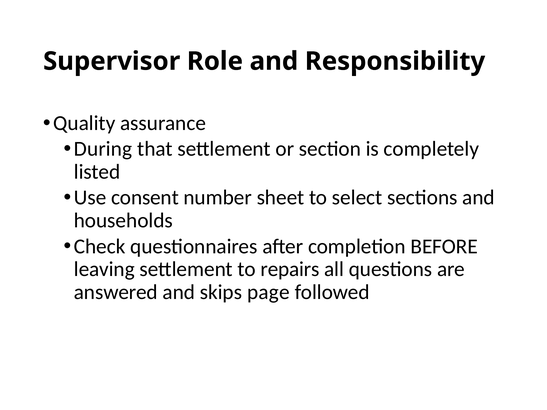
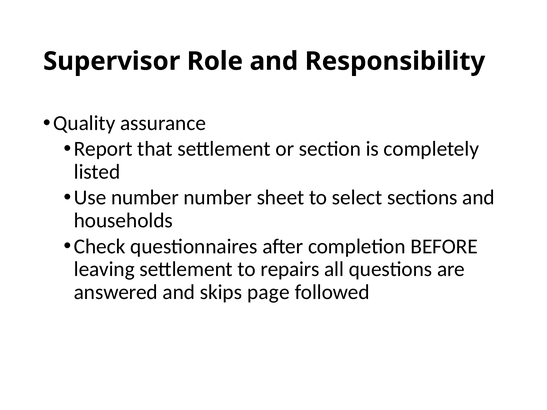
During: During -> Report
Use consent: consent -> number
